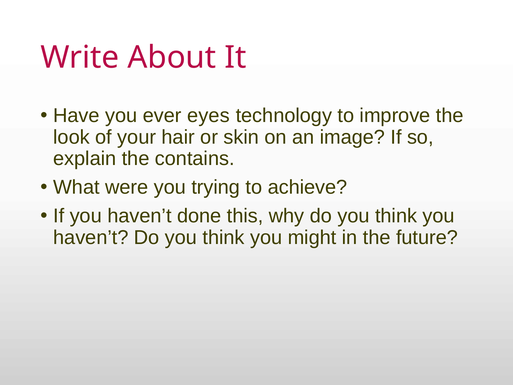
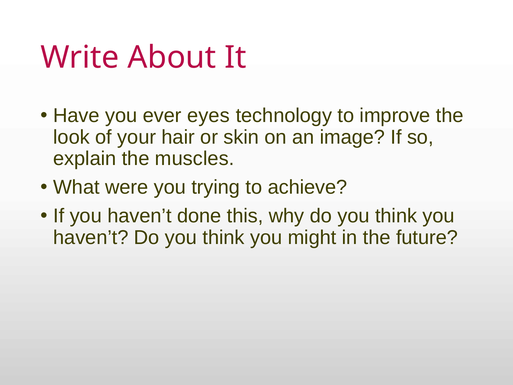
contains: contains -> muscles
